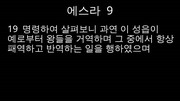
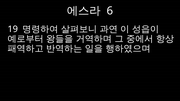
9: 9 -> 6
